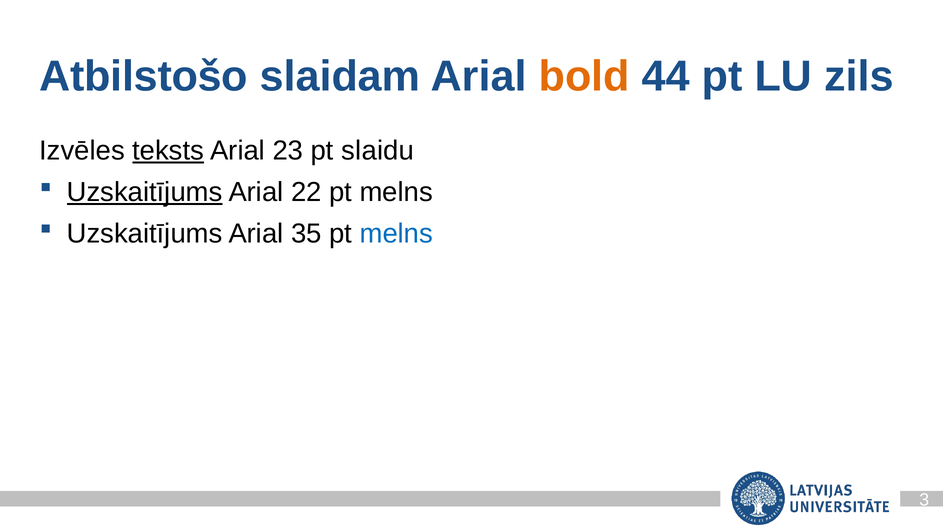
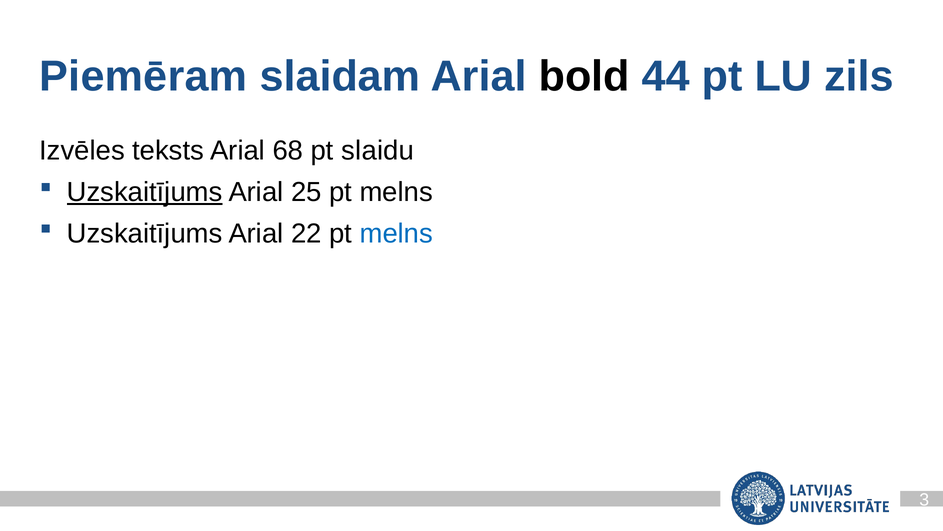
Atbilstošo: Atbilstošo -> Piemēram
bold colour: orange -> black
teksts underline: present -> none
23: 23 -> 68
22: 22 -> 25
35: 35 -> 22
